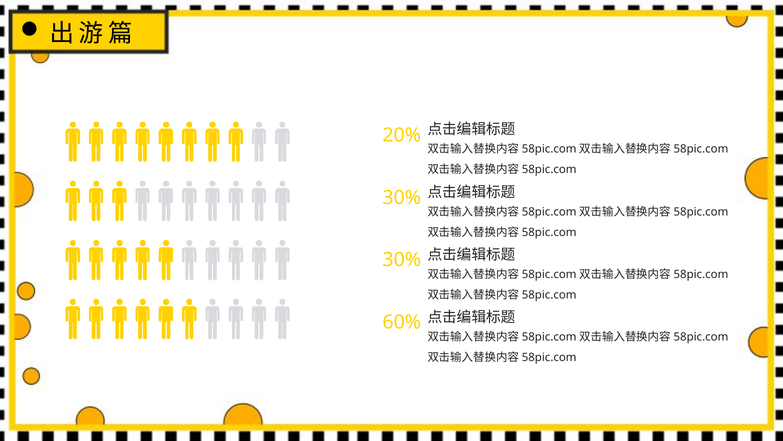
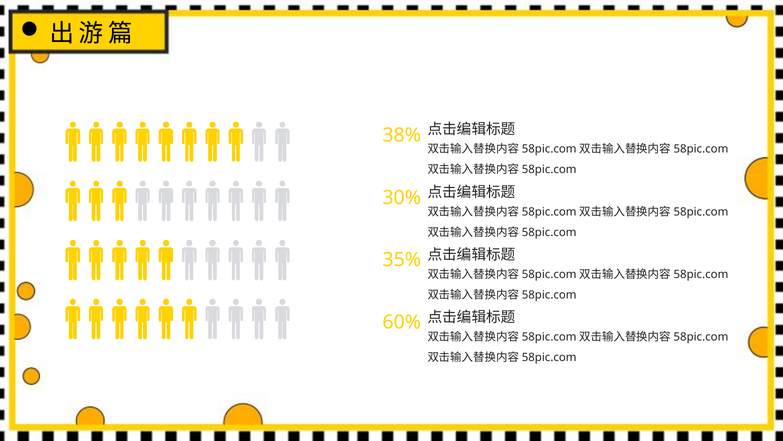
20%: 20% -> 38%
30% at (402, 260): 30% -> 35%
